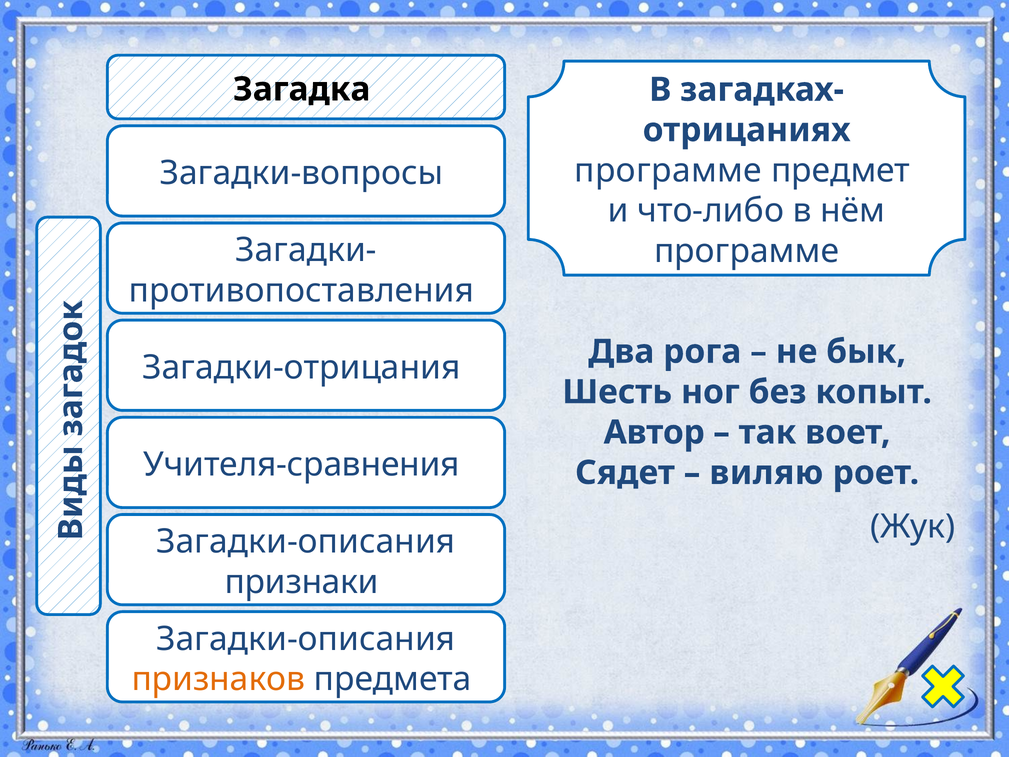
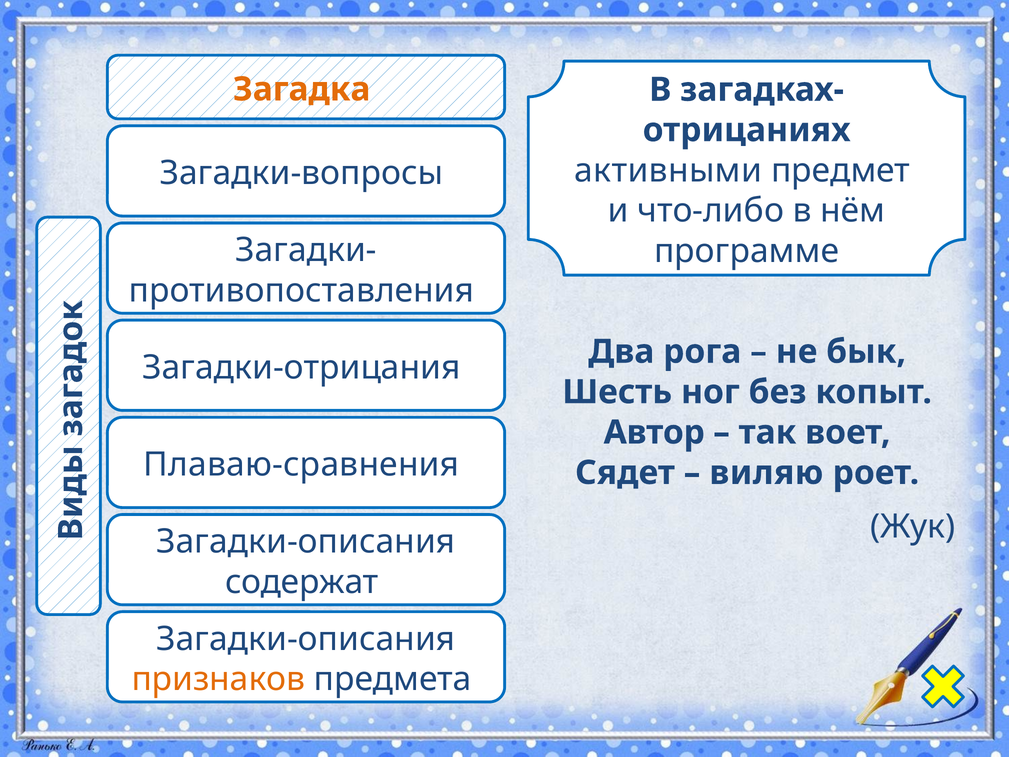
Загадка colour: black -> orange
программе at (668, 170): программе -> активными
Учителя-сравнения: Учителя-сравнения -> Плаваю-сравнения
признаки: признаки -> содержат
